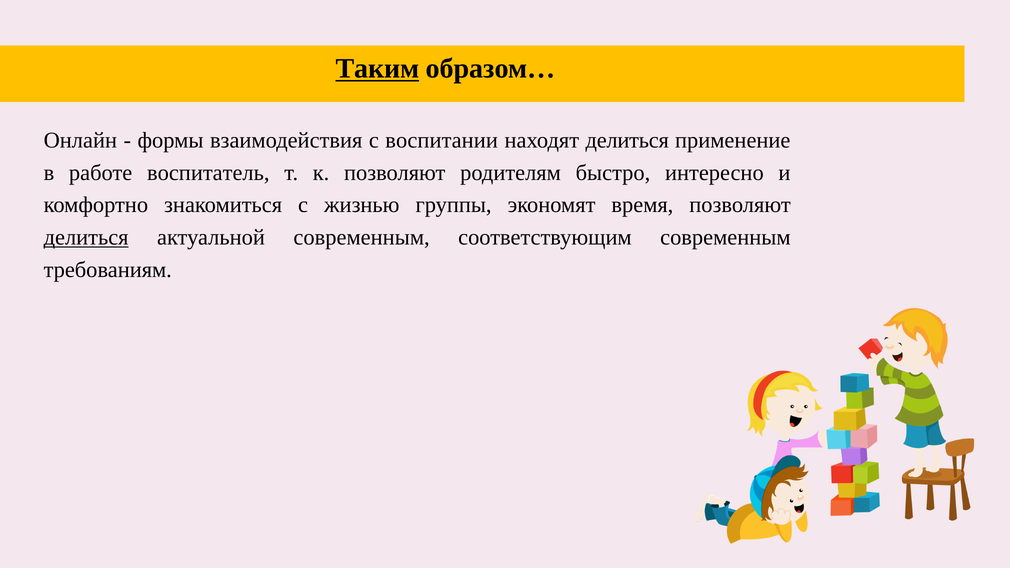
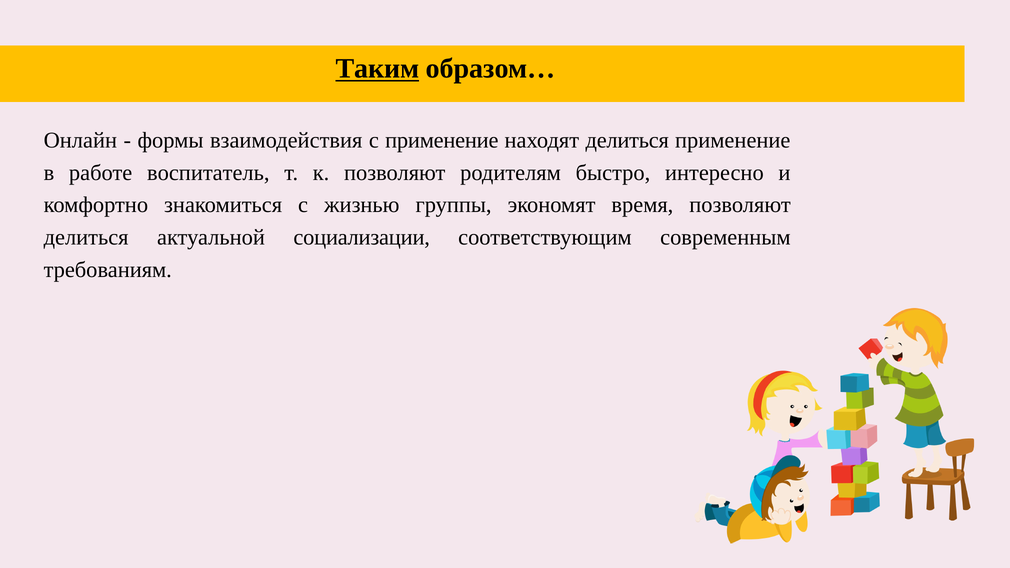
с воспитании: воспитании -> применение
делиться at (86, 237) underline: present -> none
актуальной современным: современным -> социализации
